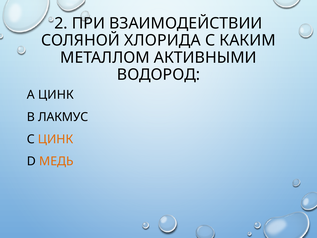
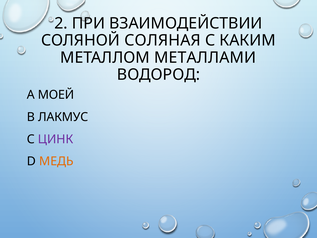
ХЛОРИДА: ХЛОРИДА -> СОЛЯНАЯ
АКТИВНЫМИ: АКТИВНЫМИ -> МЕТАЛЛАМИ
А ЦИНК: ЦИНК -> МОЕЙ
ЦИНК at (56, 139) colour: orange -> purple
